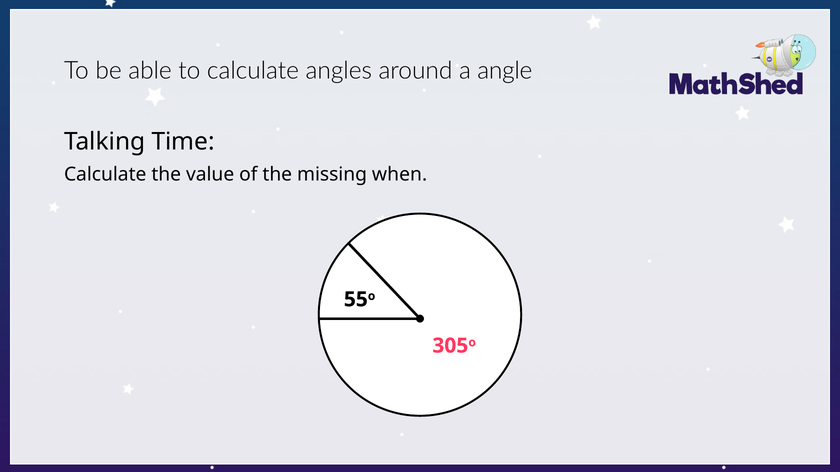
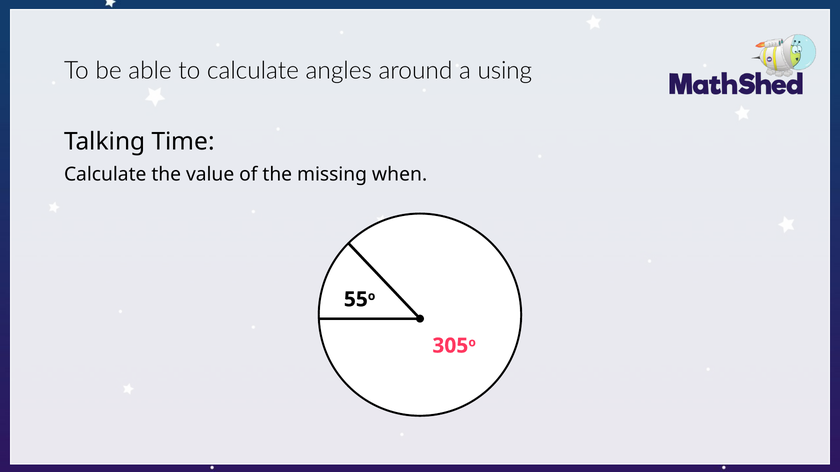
angle: angle -> using
